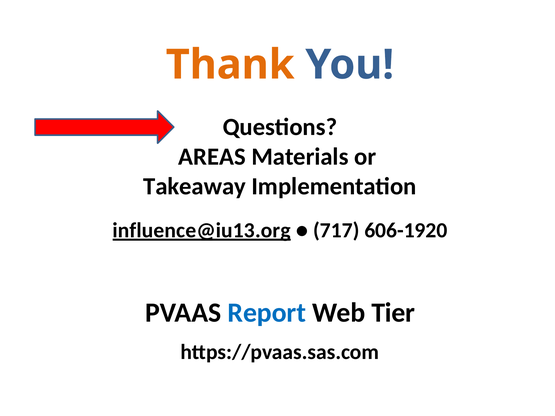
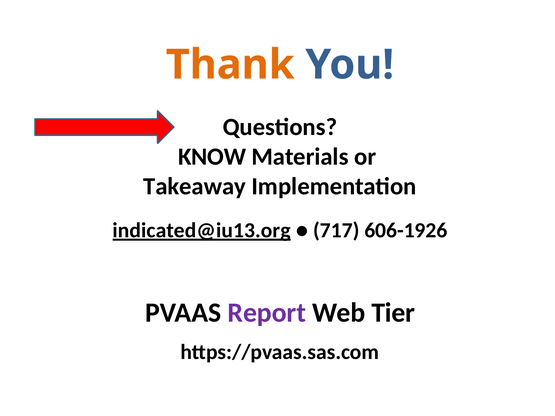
AREAS: AREAS -> KNOW
influence@iu13.org: influence@iu13.org -> indicated@iu13.org
606-1920: 606-1920 -> 606-1926
Report colour: blue -> purple
